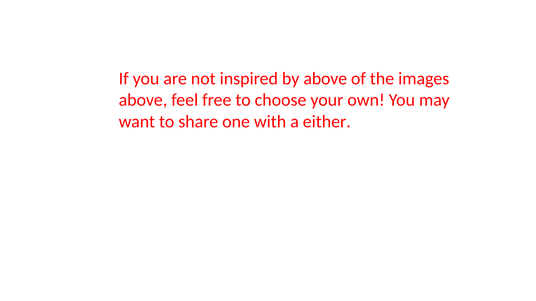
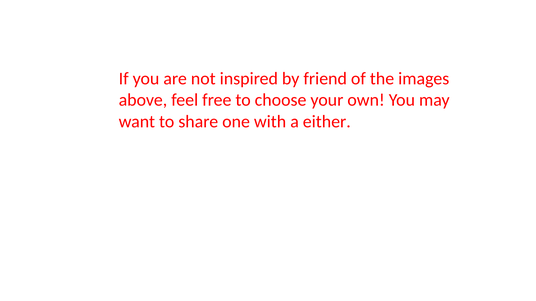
by above: above -> friend
